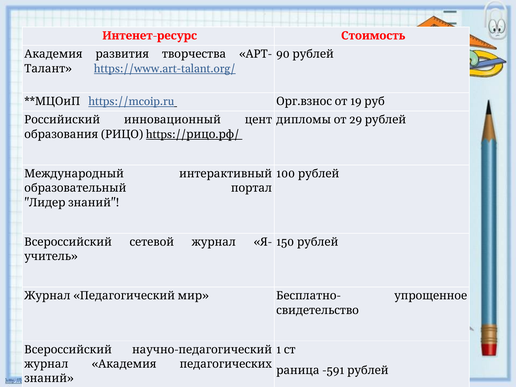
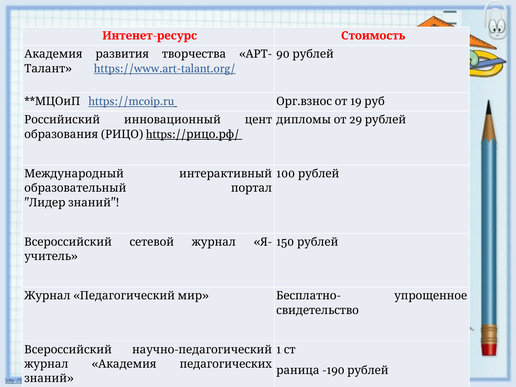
-591: -591 -> -190
